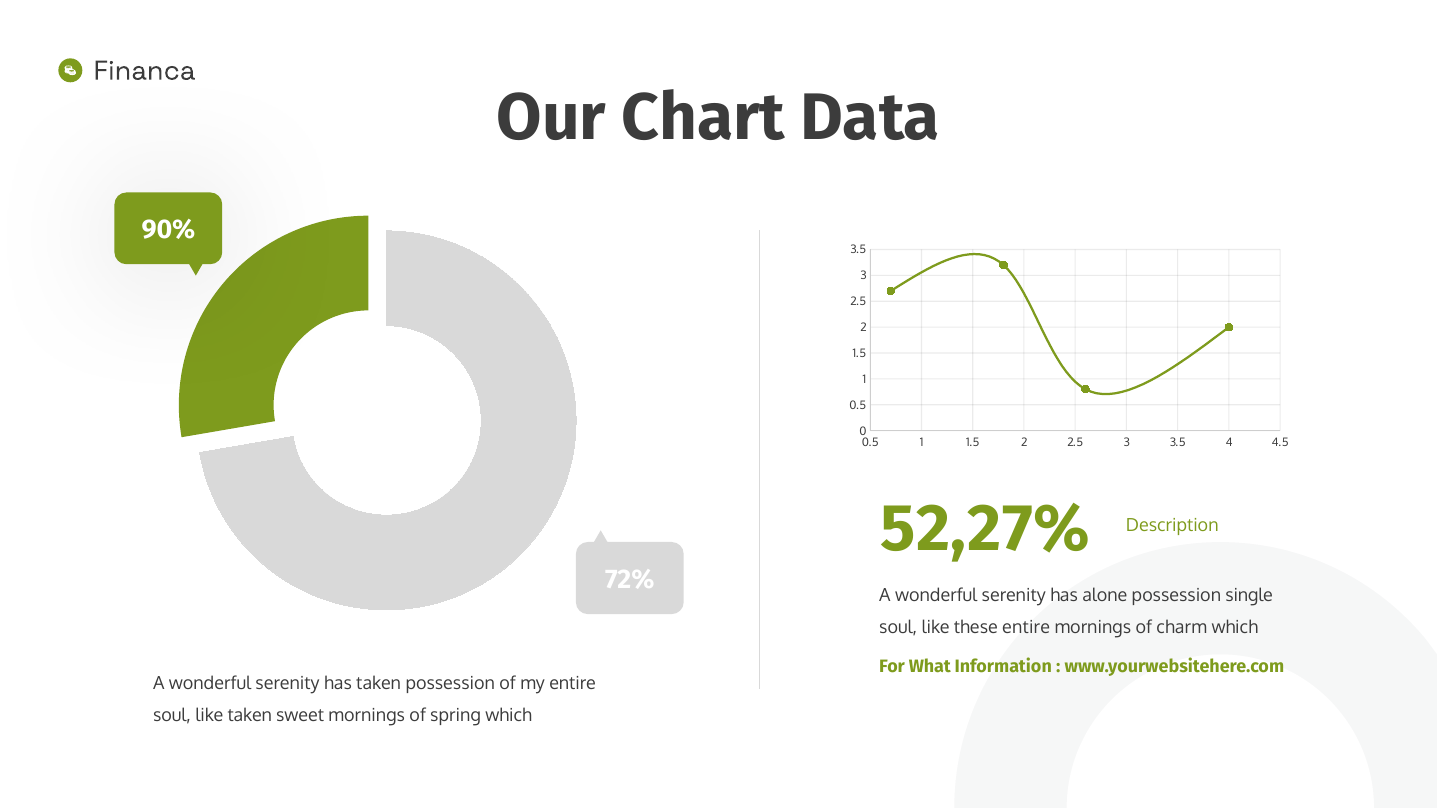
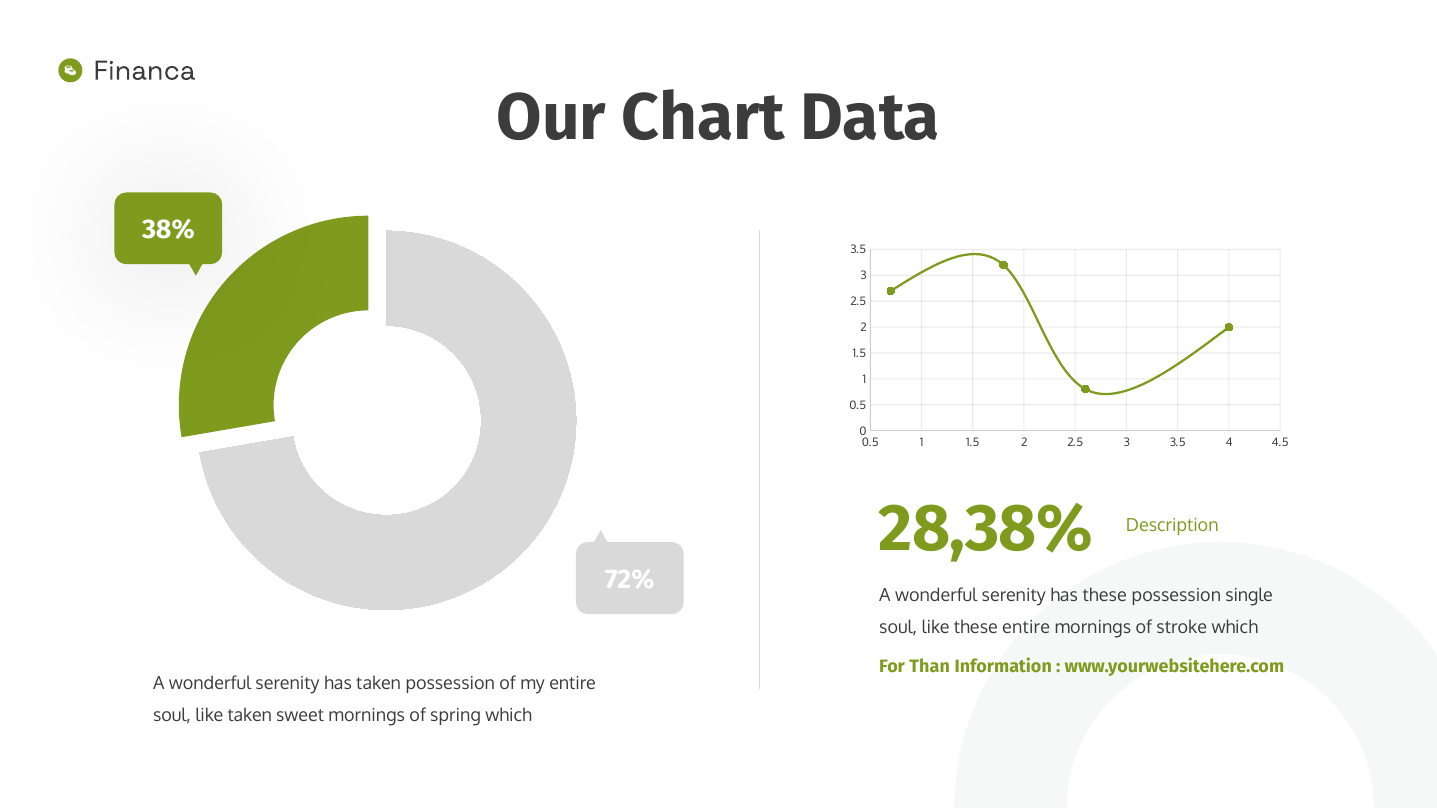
90%: 90% -> 38%
52,27%: 52,27% -> 28,38%
has alone: alone -> these
charm: charm -> stroke
What: What -> Than
